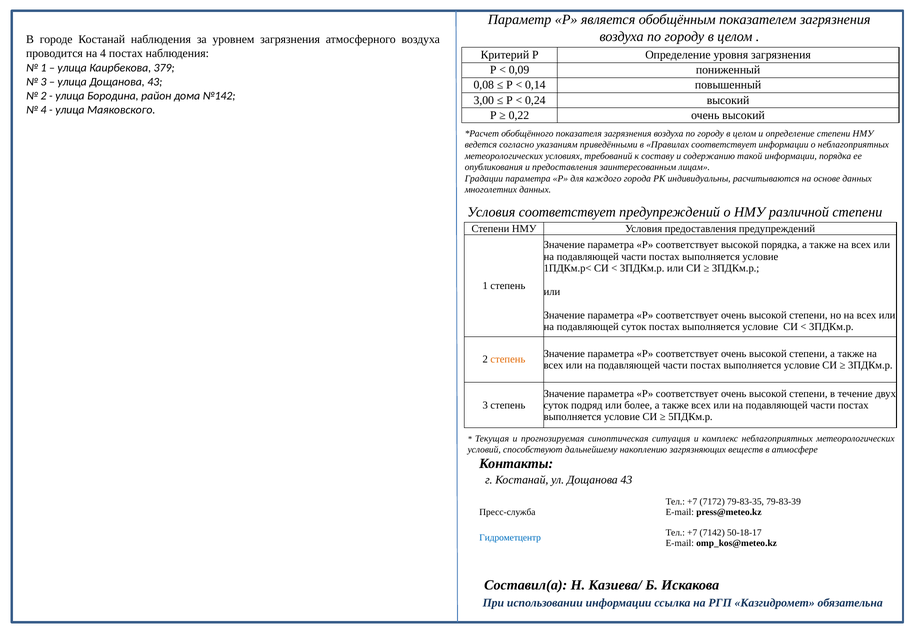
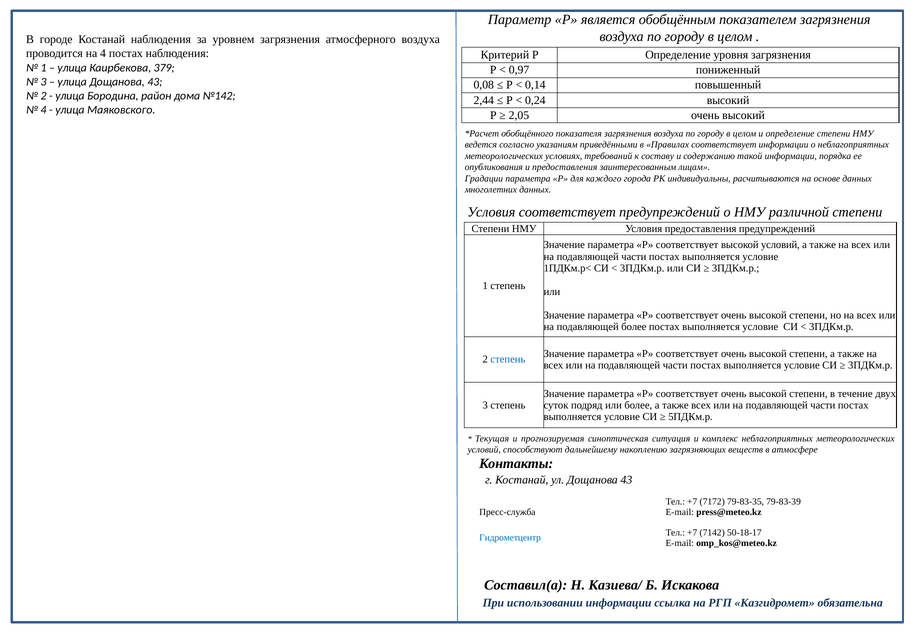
0,09: 0,09 -> 0,97
3,00: 3,00 -> 2,44
0,22: 0,22 -> 2,05
высокой порядка: порядка -> условий
подавляющей суток: суток -> более
степень at (508, 360) colour: orange -> blue
